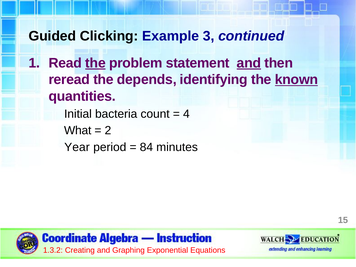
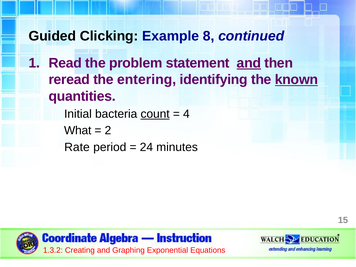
3: 3 -> 8
the at (95, 63) underline: present -> none
depends: depends -> entering
count underline: none -> present
Year: Year -> Rate
84: 84 -> 24
